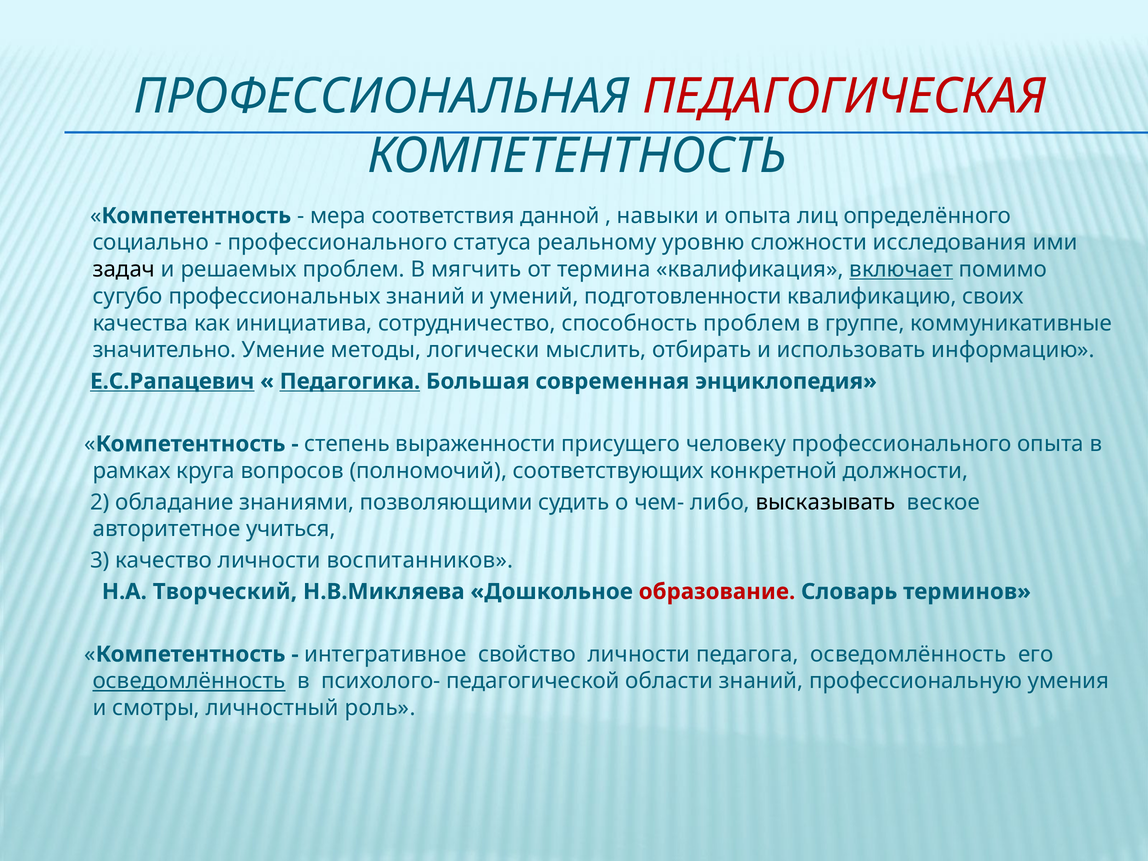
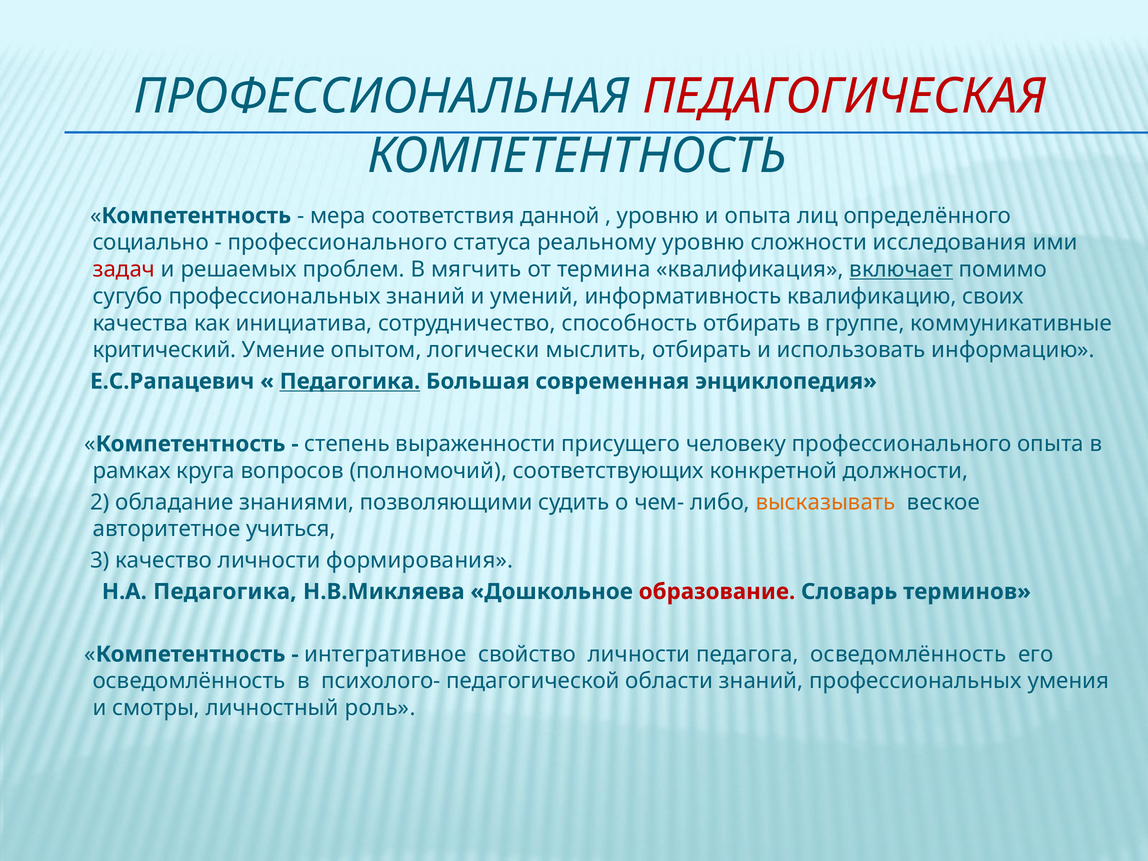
навыки at (658, 216): навыки -> уровню
задач colour: black -> red
подготовленности: подготовленности -> информативность
способность проблем: проблем -> отбирать
значительно: значительно -> критический
методы: методы -> опытом
Е.С.Рапацевич underline: present -> none
высказывать colour: black -> orange
воспитанников: воспитанников -> формирования
Н.А Творческий: Творческий -> Педагогика
осведомлённость at (189, 681) underline: present -> none
знаний профессиональную: профессиональную -> профессиональных
